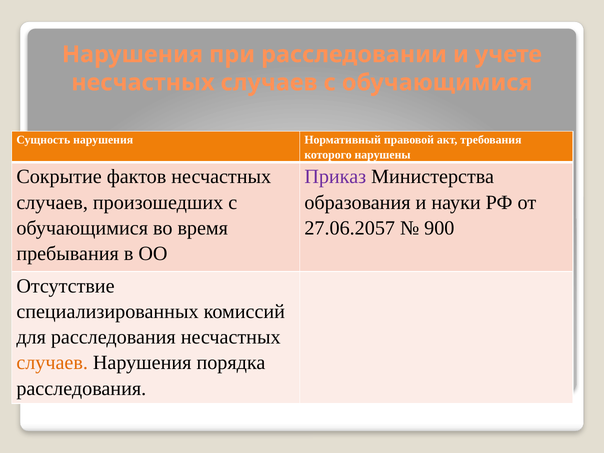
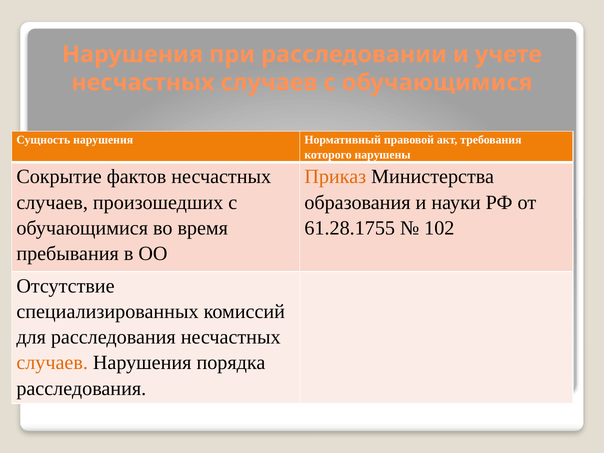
Приказ colour: purple -> orange
27.06.2057: 27.06.2057 -> 61.28.1755
900: 900 -> 102
